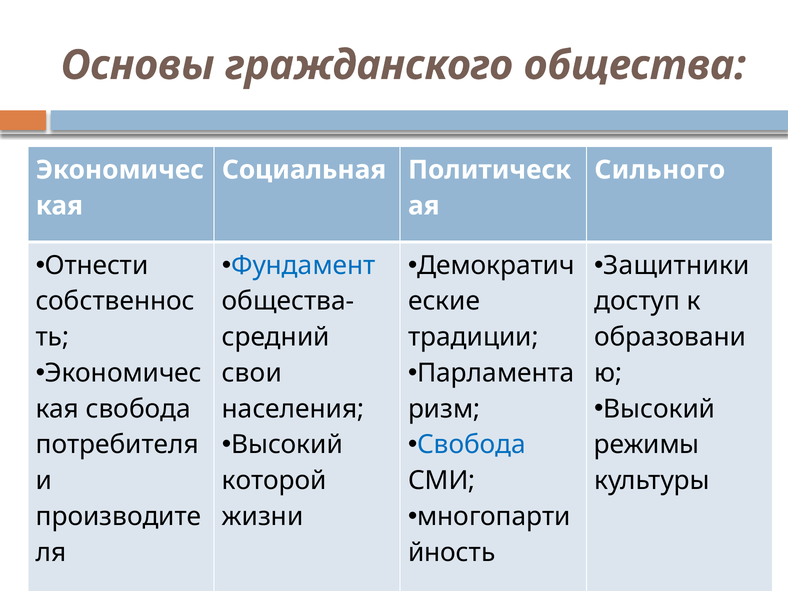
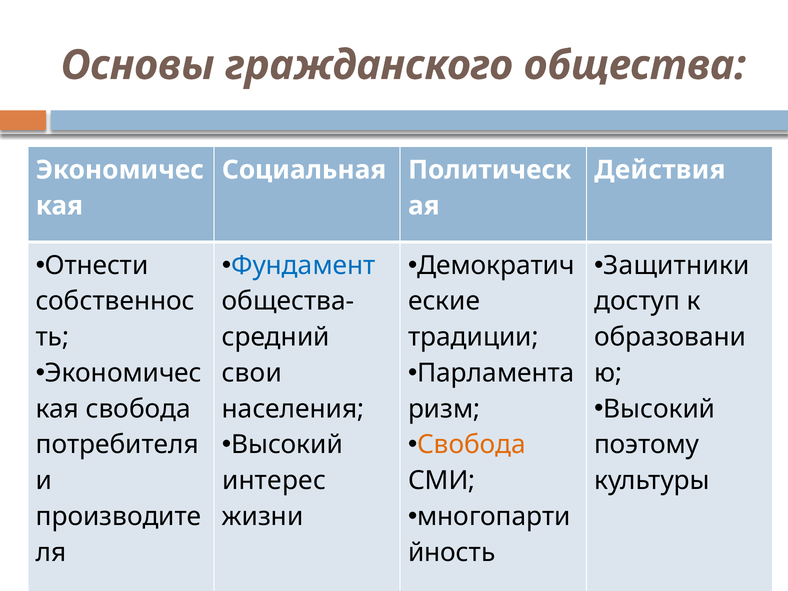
Сильного: Сильного -> Действия
Свобода at (472, 445) colour: blue -> orange
режимы: режимы -> поэтому
которой: которой -> интерес
